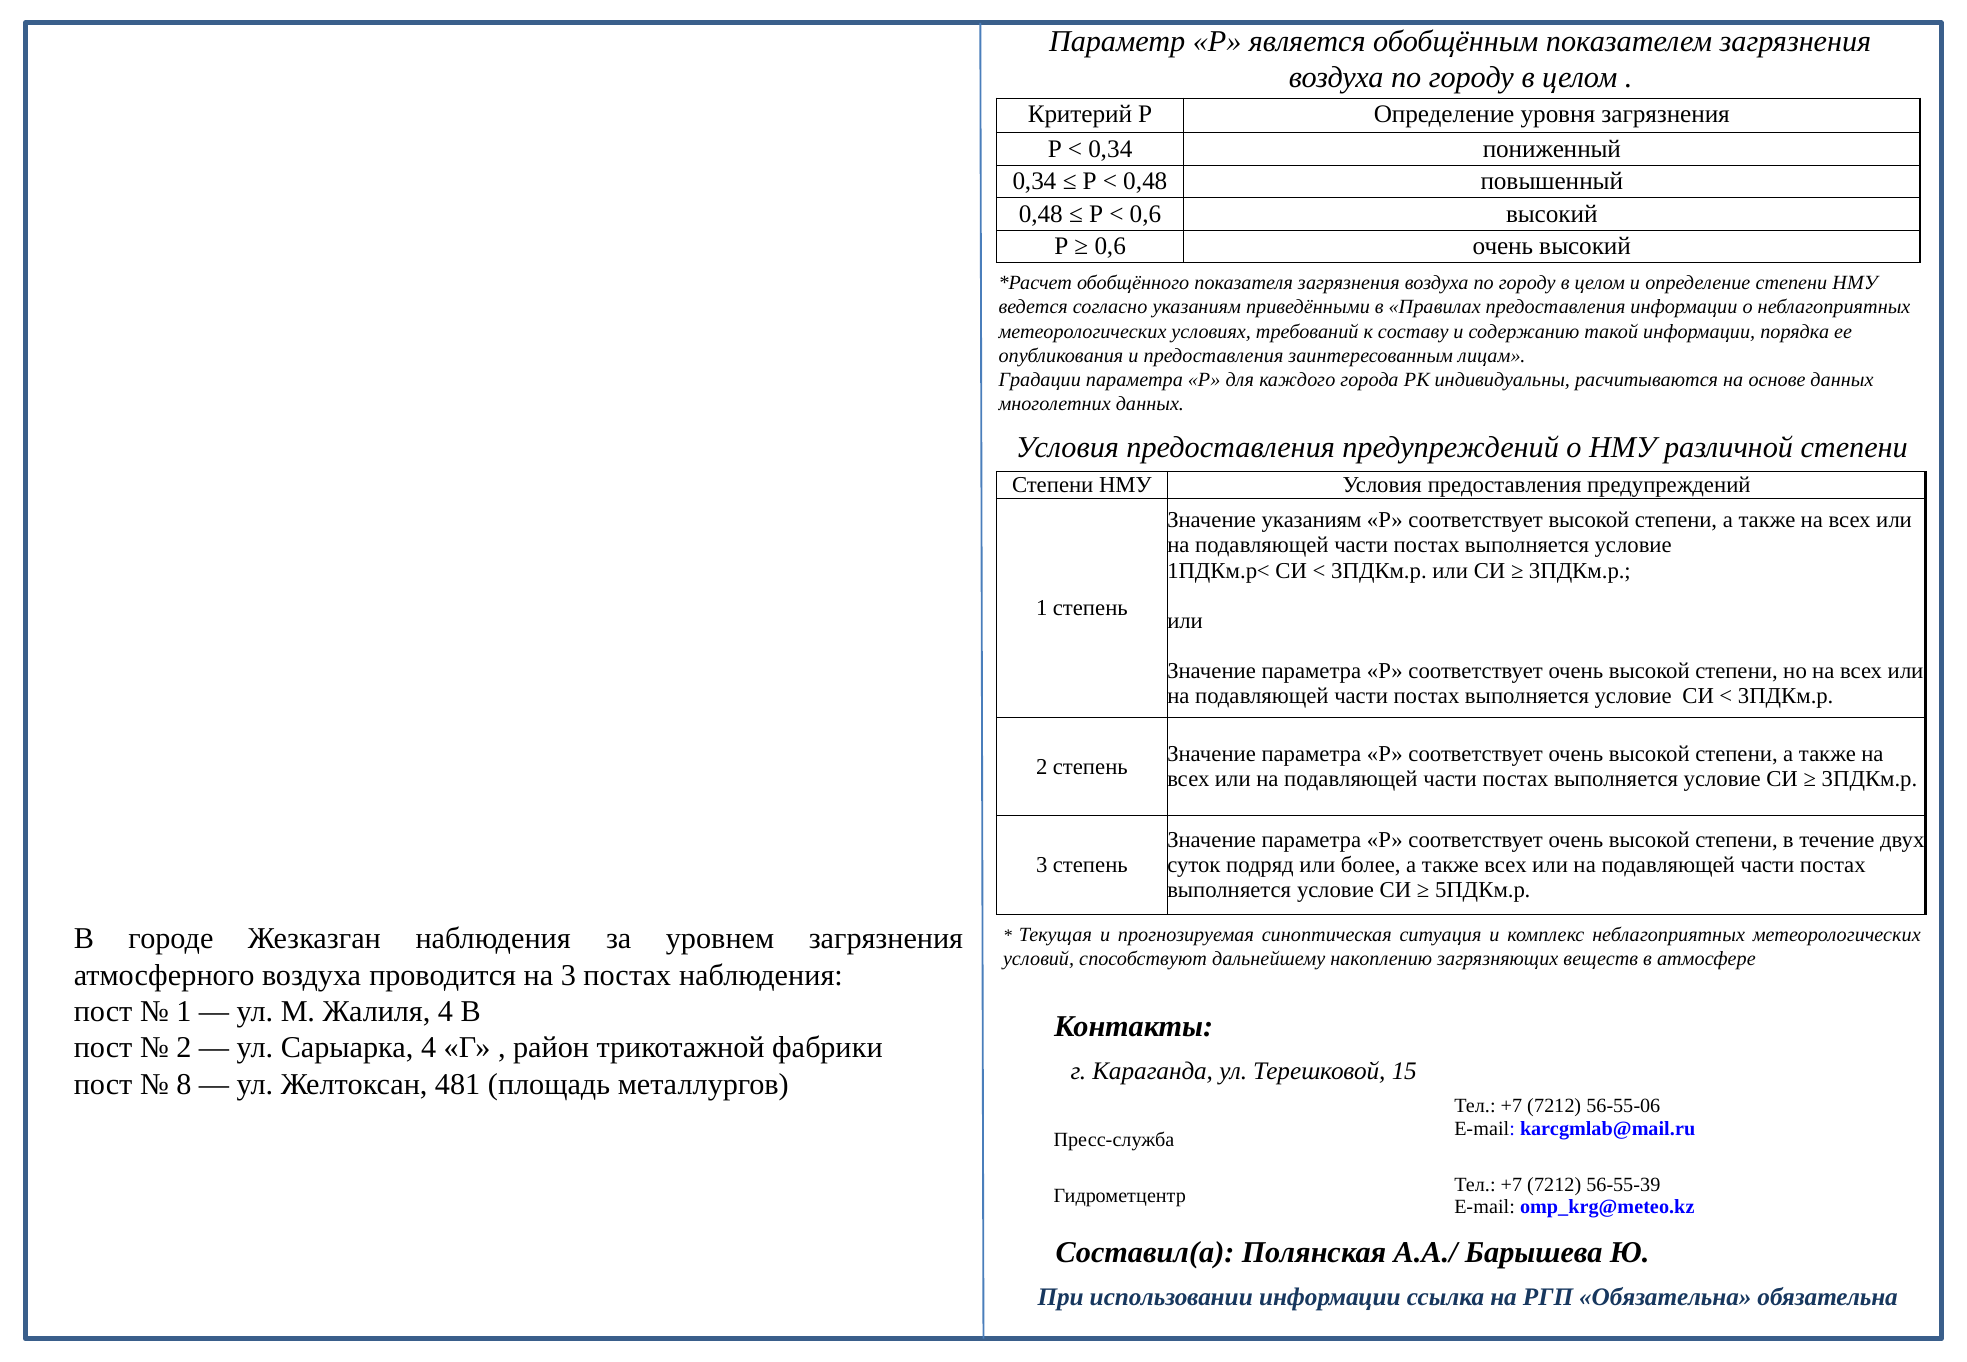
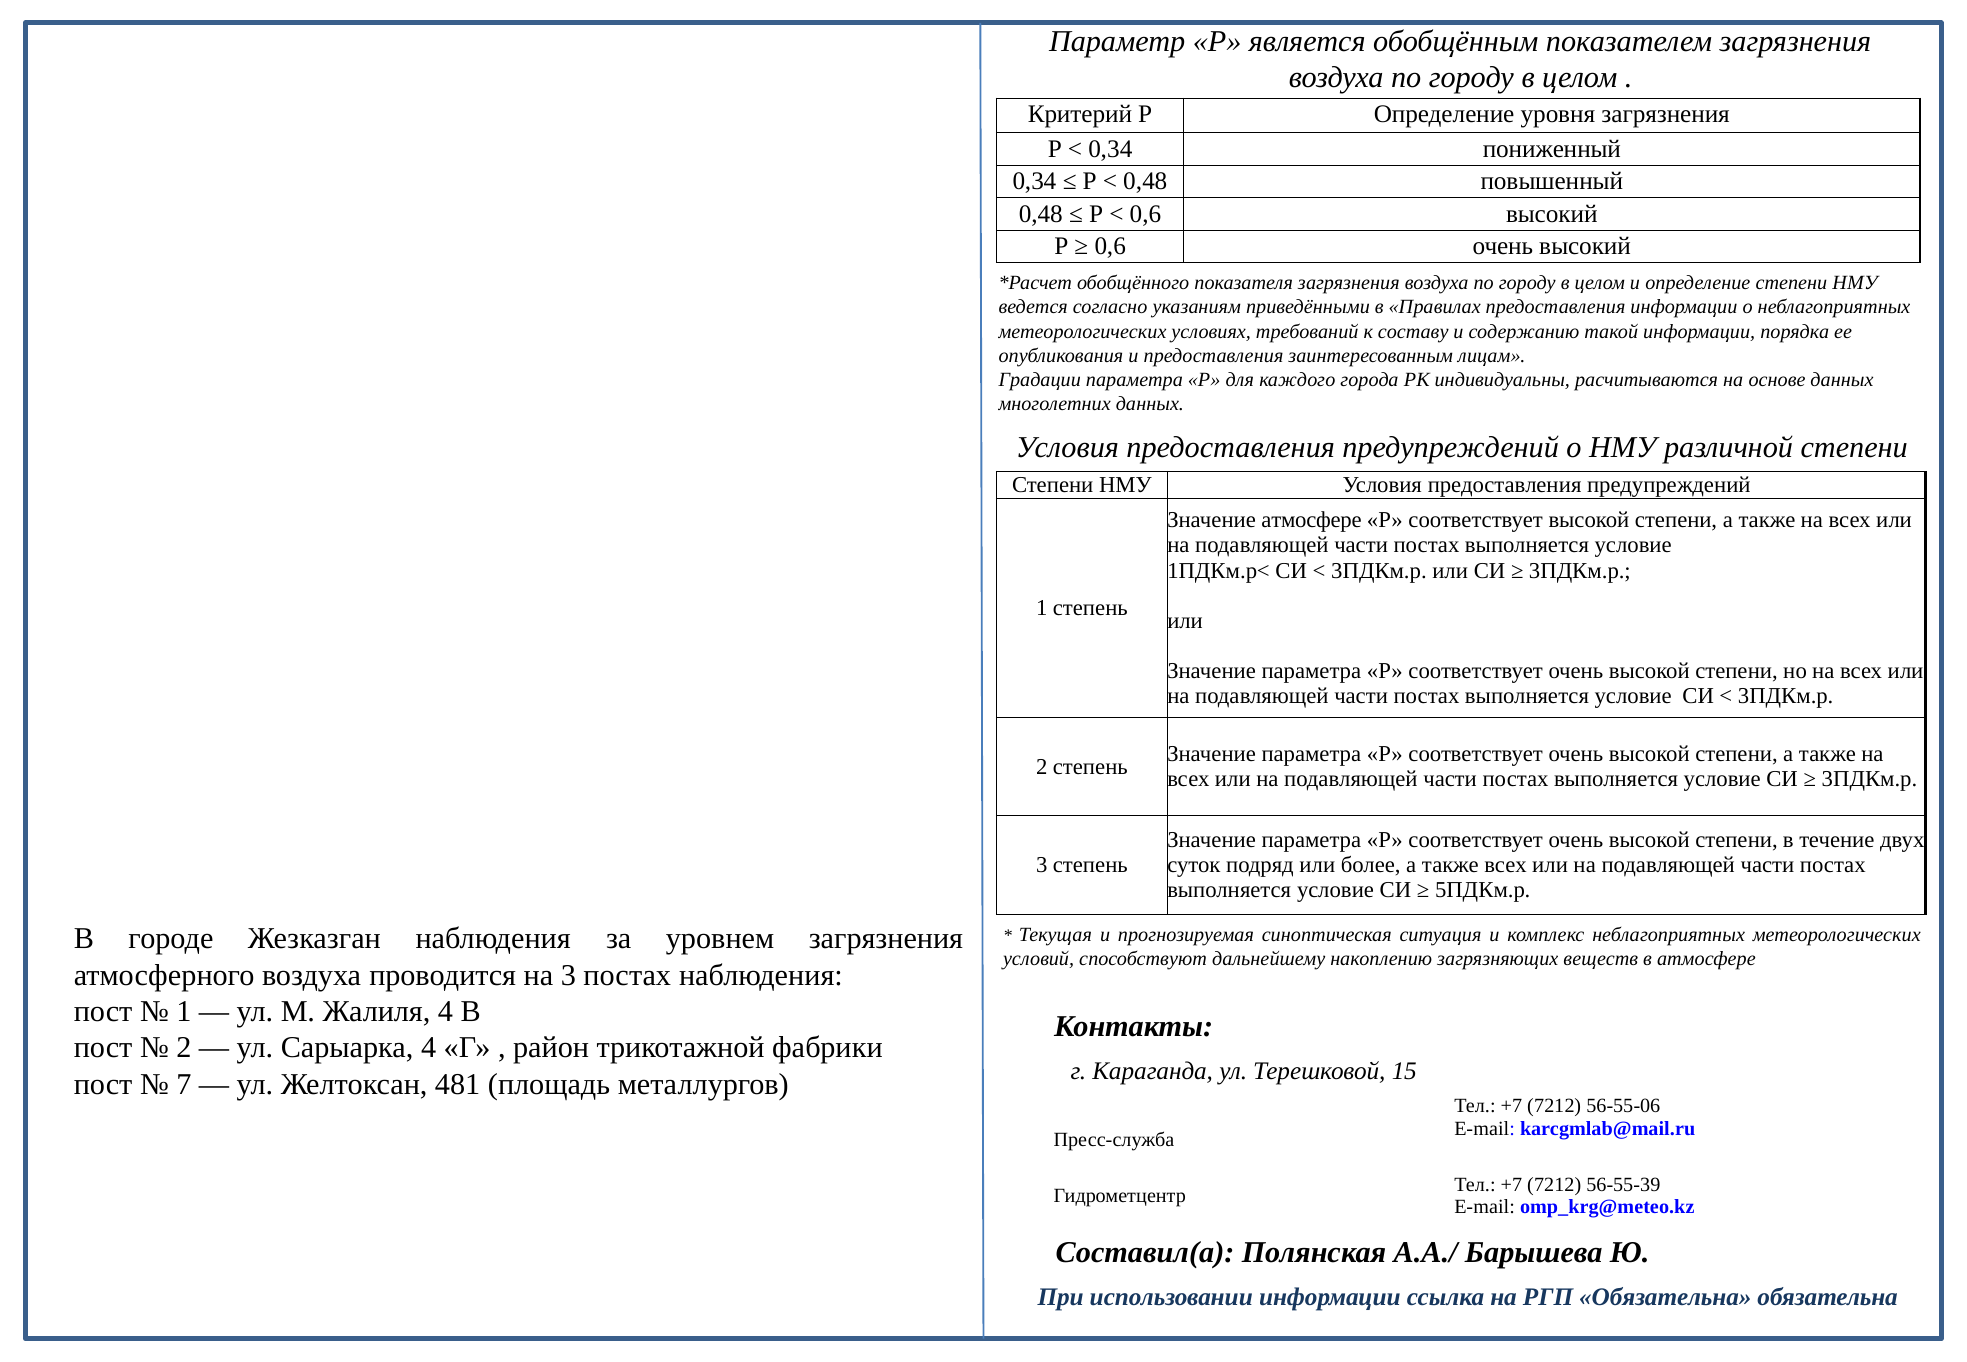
Значение указаниям: указаниям -> атмосфере
8: 8 -> 7
